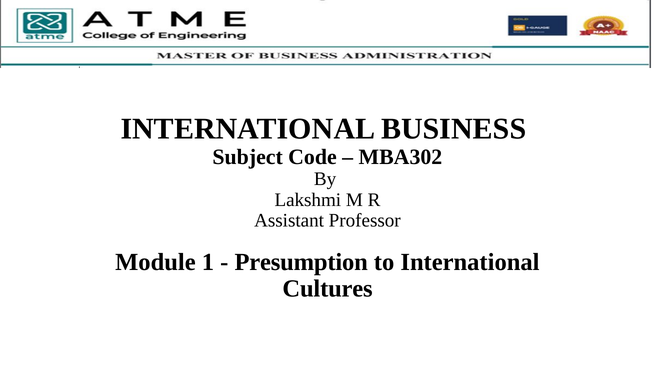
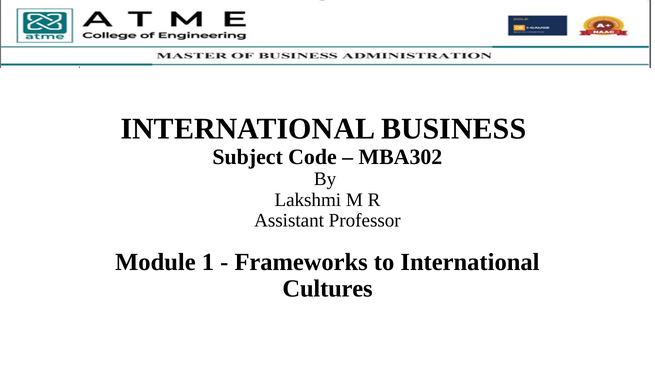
Presumption: Presumption -> Frameworks
